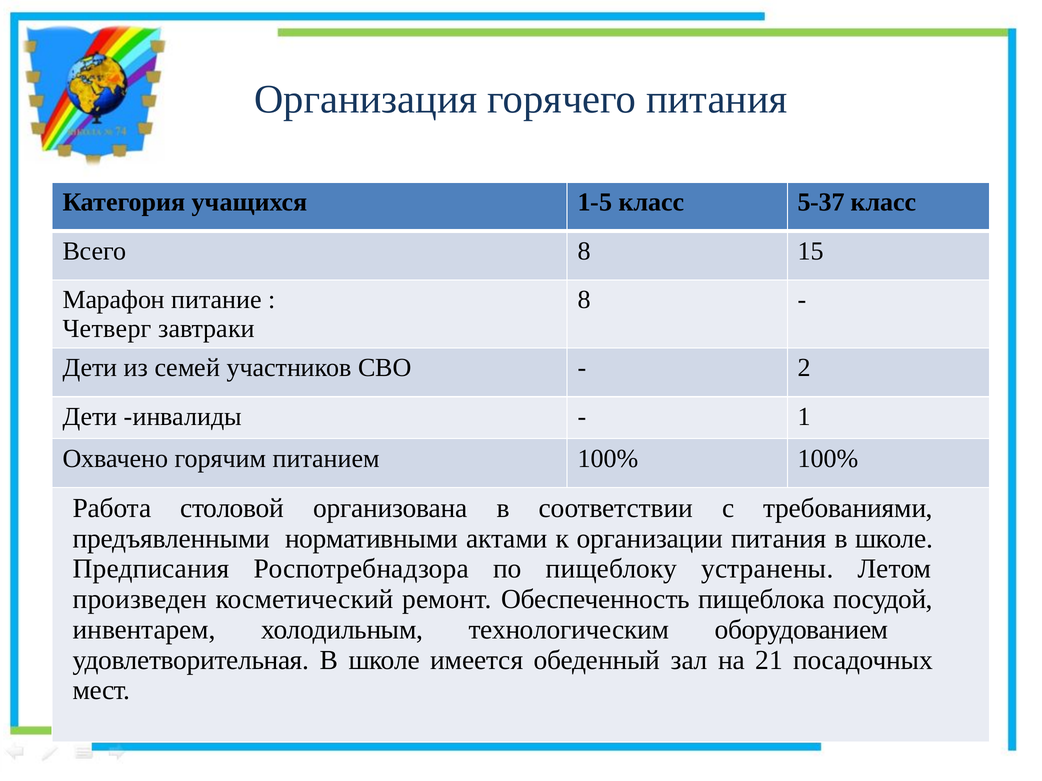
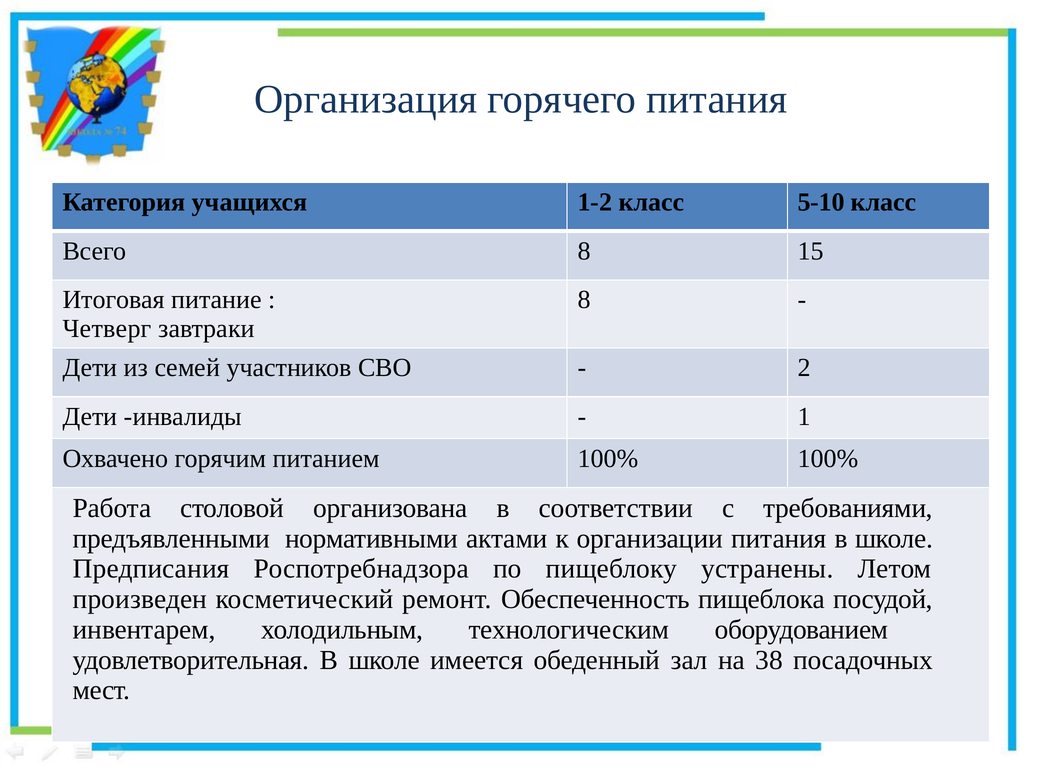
1-5: 1-5 -> 1-2
5-37: 5-37 -> 5-10
Марафон: Марафон -> Итоговая
21: 21 -> 38
